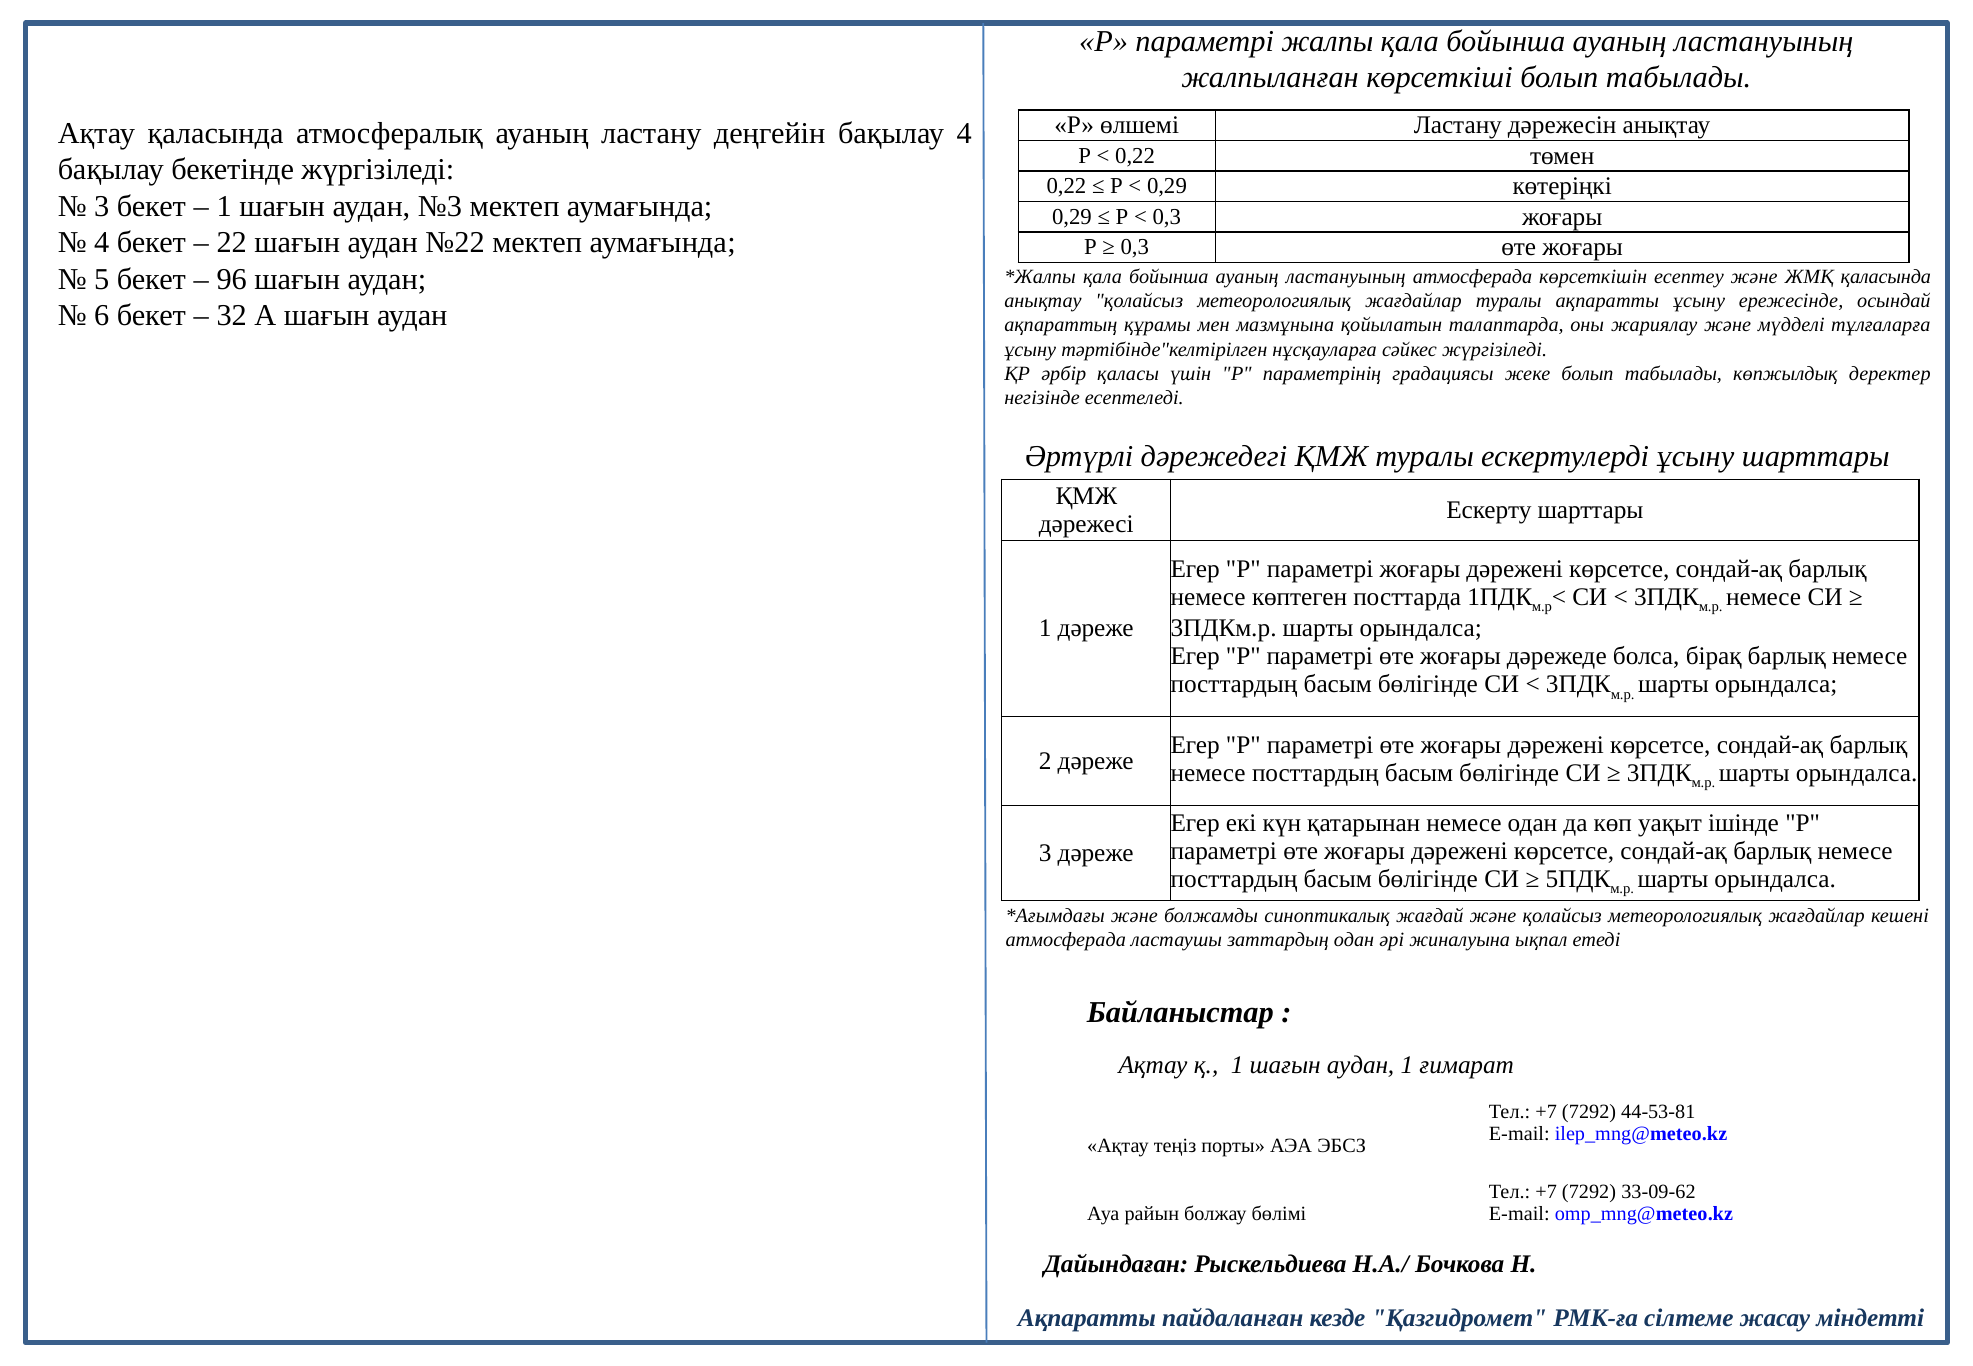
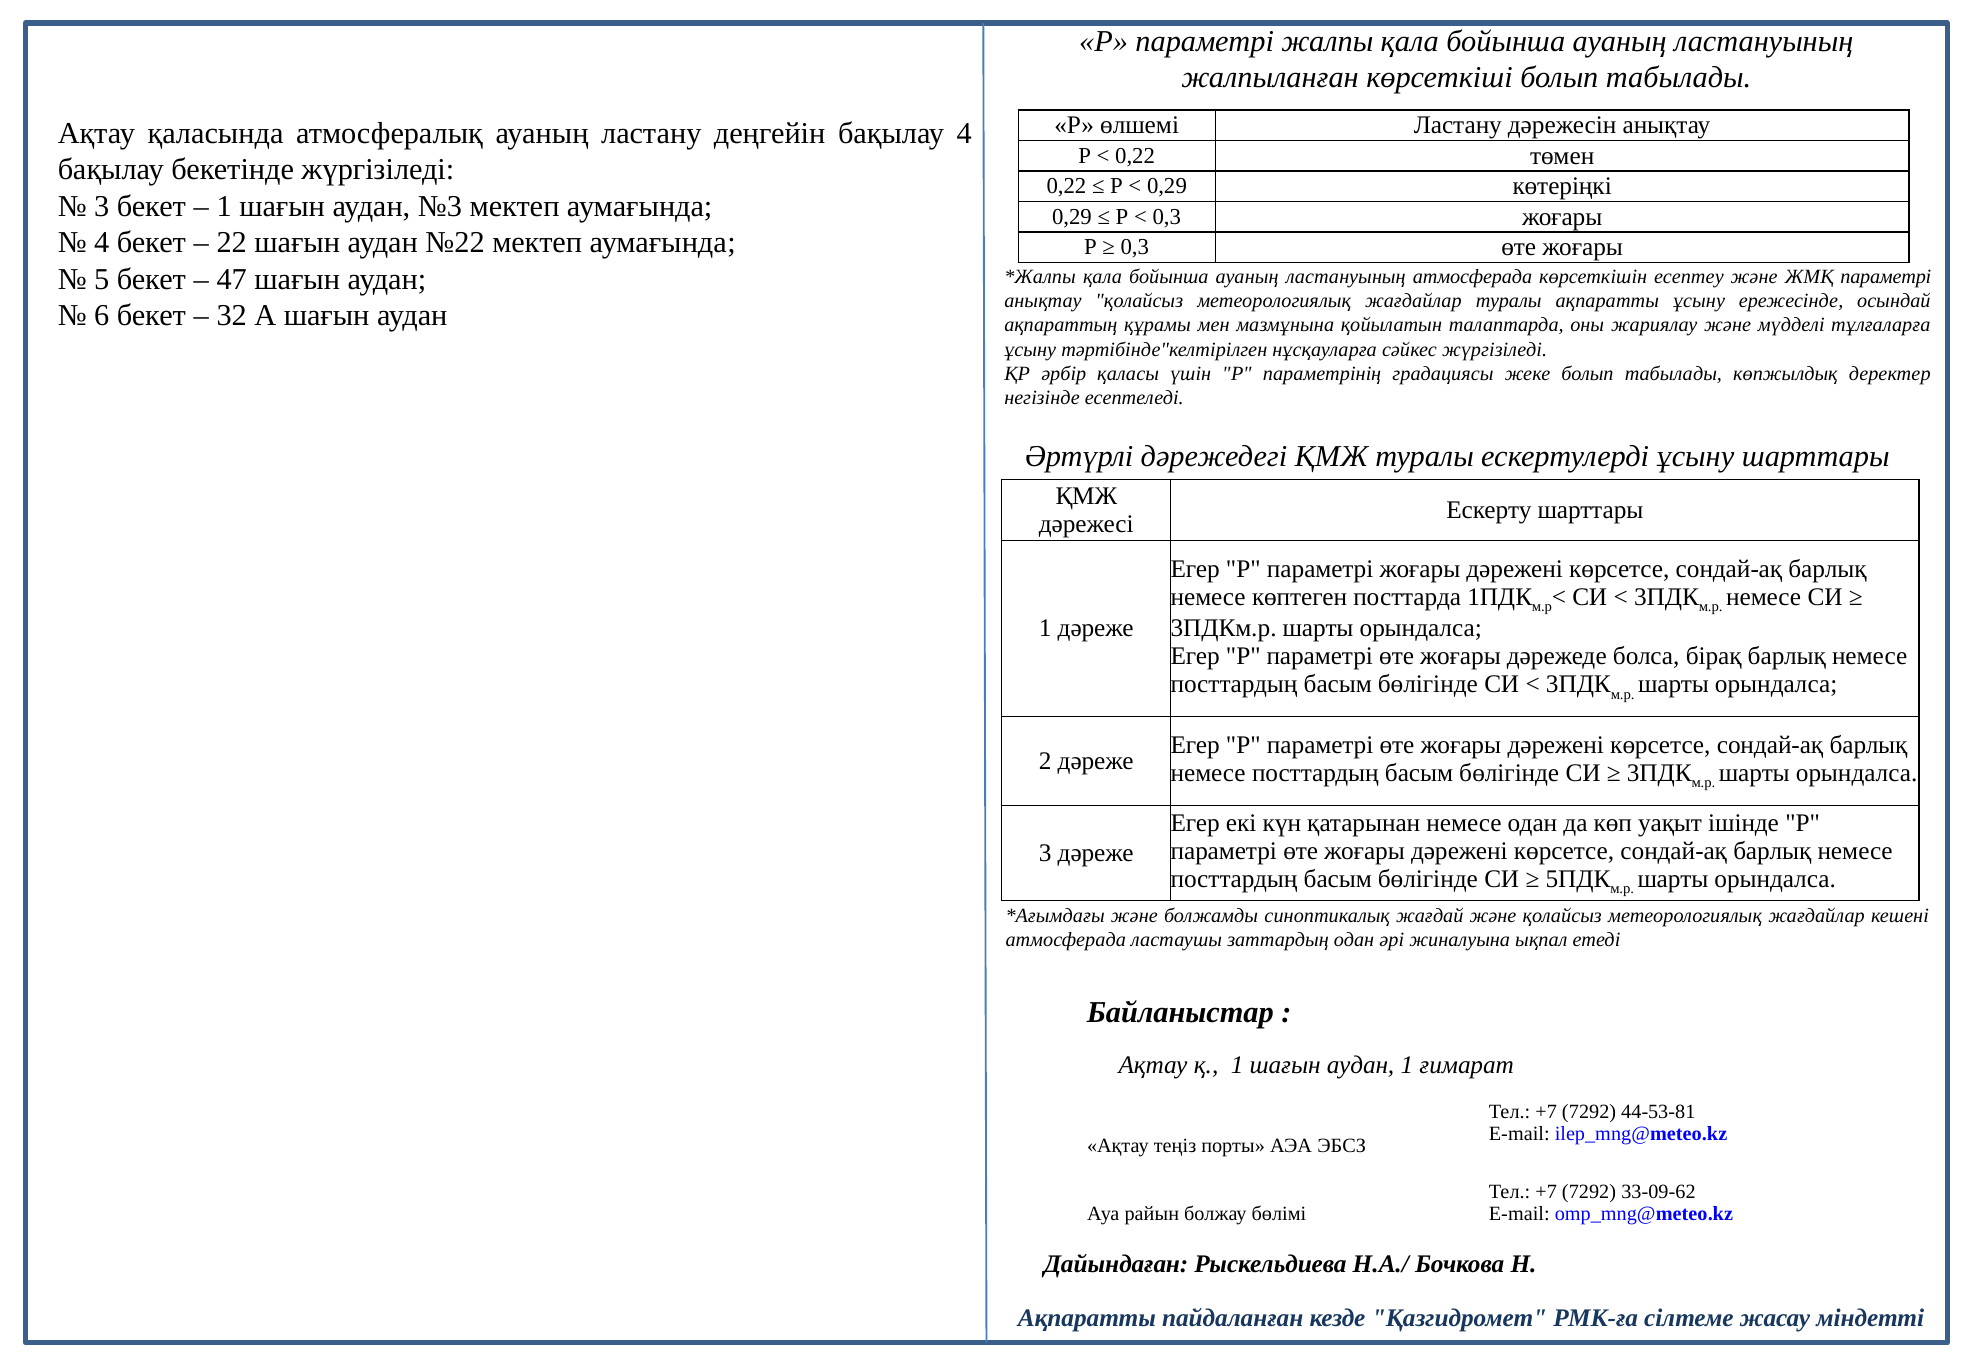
96: 96 -> 47
ЖМҚ қаласында: қаласында -> параметрі
